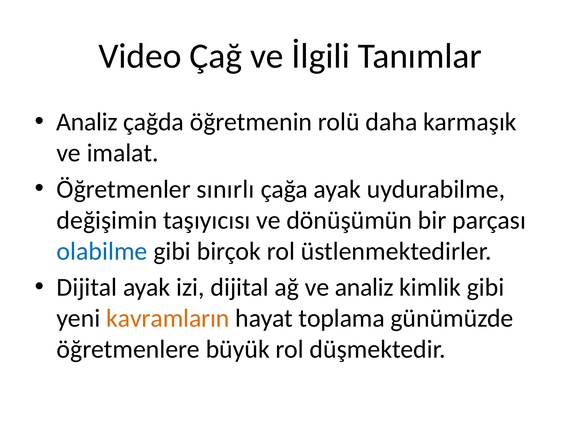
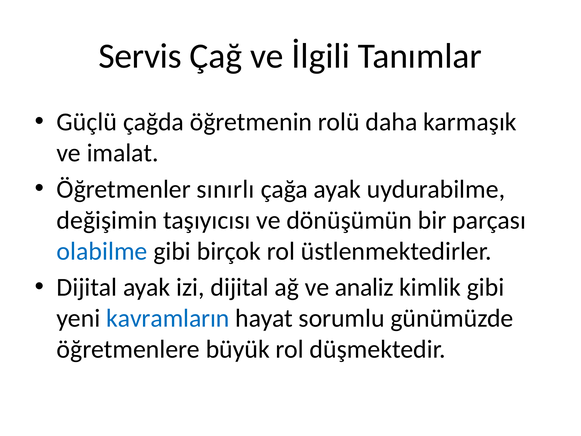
Video: Video -> Servis
Analiz at (87, 122): Analiz -> Güçlü
kavramların colour: orange -> blue
toplama: toplama -> sorumlu
